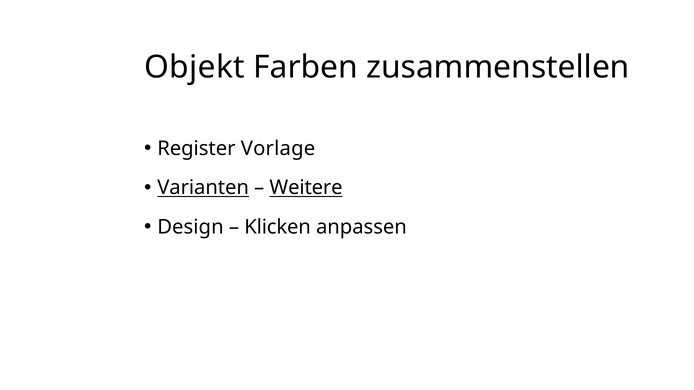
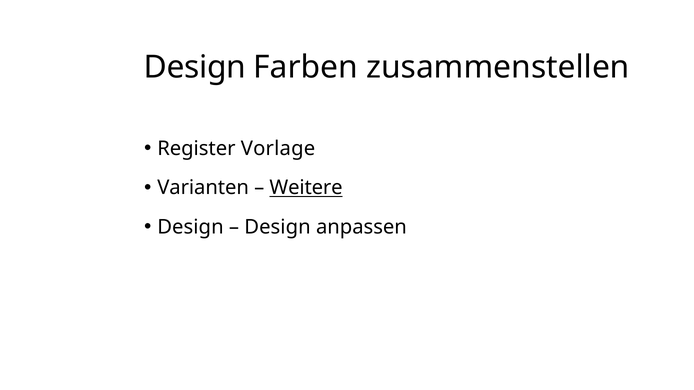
Objekt at (195, 67): Objekt -> Design
Varianten underline: present -> none
Klicken at (278, 227): Klicken -> Design
